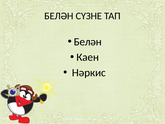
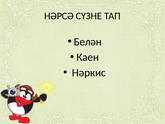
БЕЛӘН at (59, 16): БЕЛӘН -> НӘРСӘ
